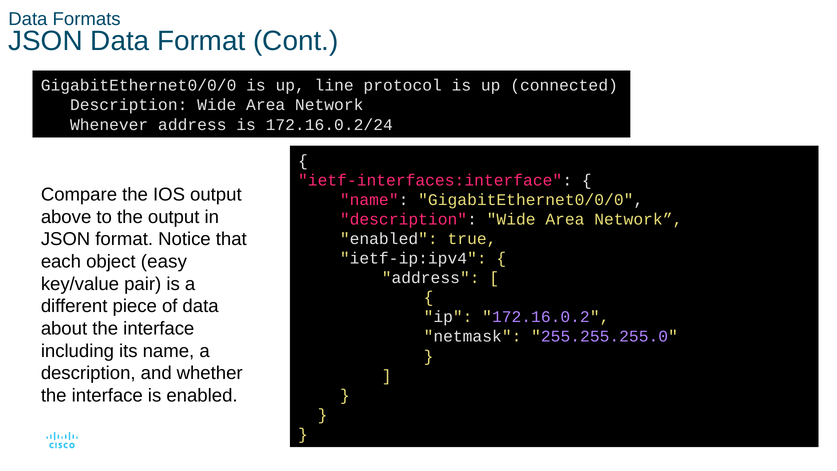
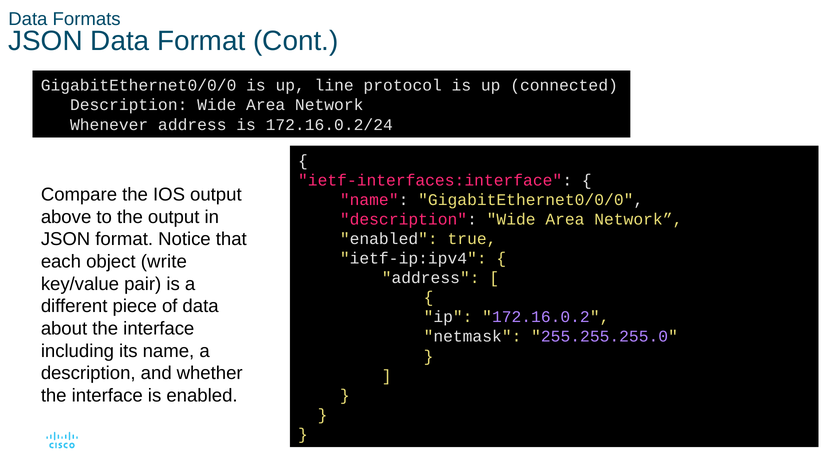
easy: easy -> write
